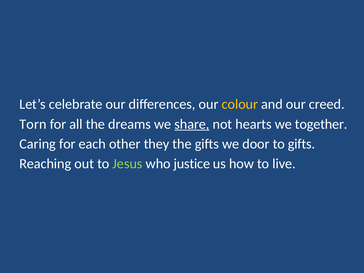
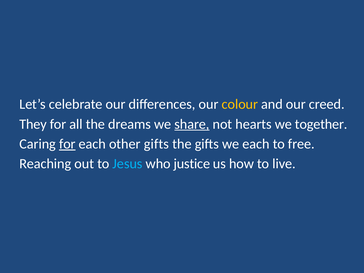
Torn: Torn -> They
for at (67, 144) underline: none -> present
other they: they -> gifts
we door: door -> each
to gifts: gifts -> free
Jesus colour: light green -> light blue
